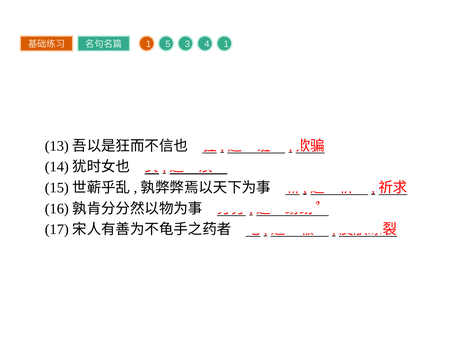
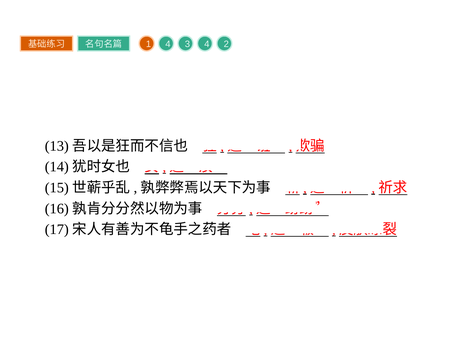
1 5: 5 -> 4
4 1: 1 -> 2
